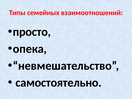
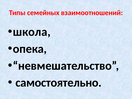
просто: просто -> школа
